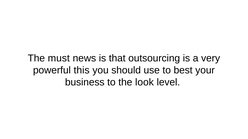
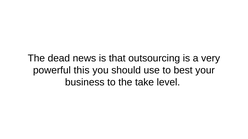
must: must -> dead
look: look -> take
